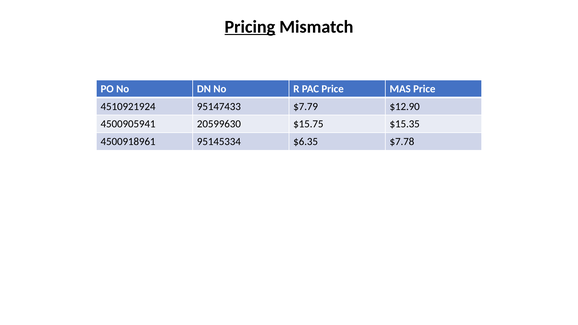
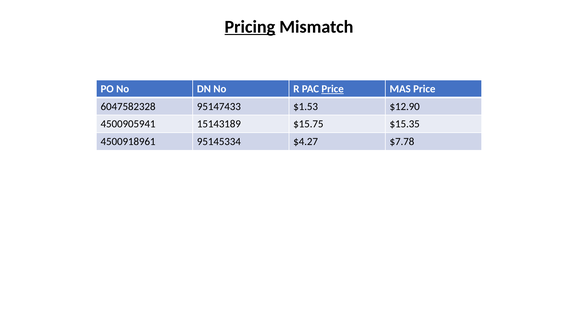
Price at (333, 89) underline: none -> present
4510921924: 4510921924 -> 6047582328
$7.79: $7.79 -> $1.53
20599630: 20599630 -> 15143189
$6.35: $6.35 -> $4.27
